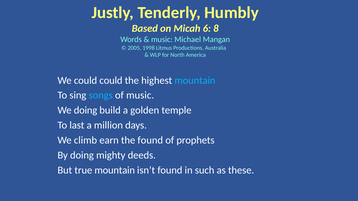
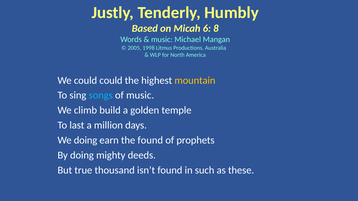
mountain at (195, 80) colour: light blue -> yellow
We doing: doing -> climb
We climb: climb -> doing
true mountain: mountain -> thousand
